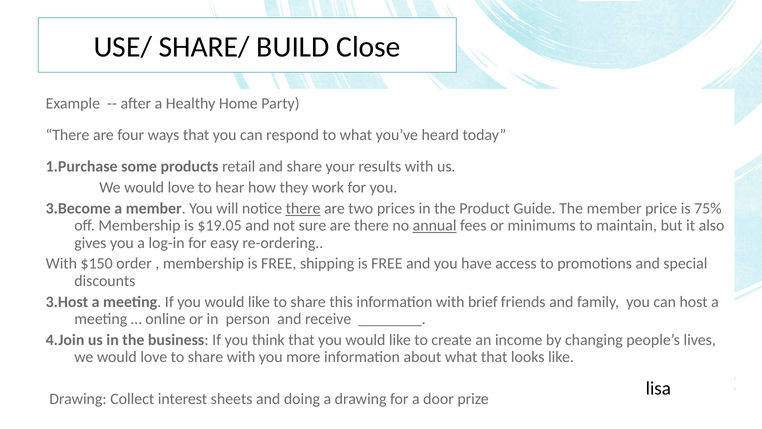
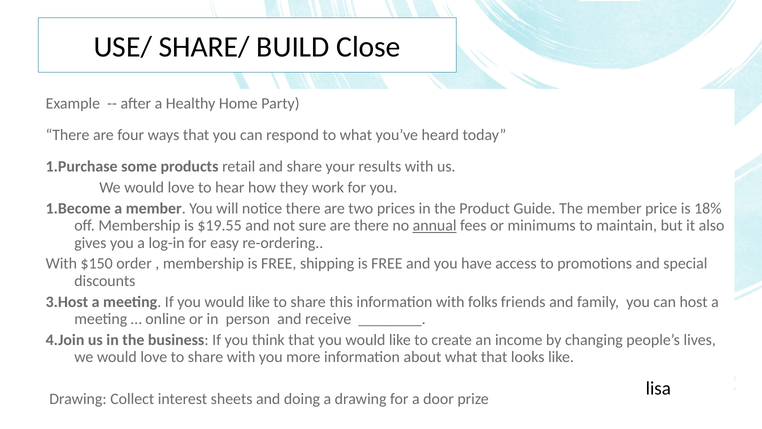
3.Become: 3.Become -> 1.Become
there at (303, 208) underline: present -> none
75%: 75% -> 18%
$19.05: $19.05 -> $19.55
brief: brief -> folks
